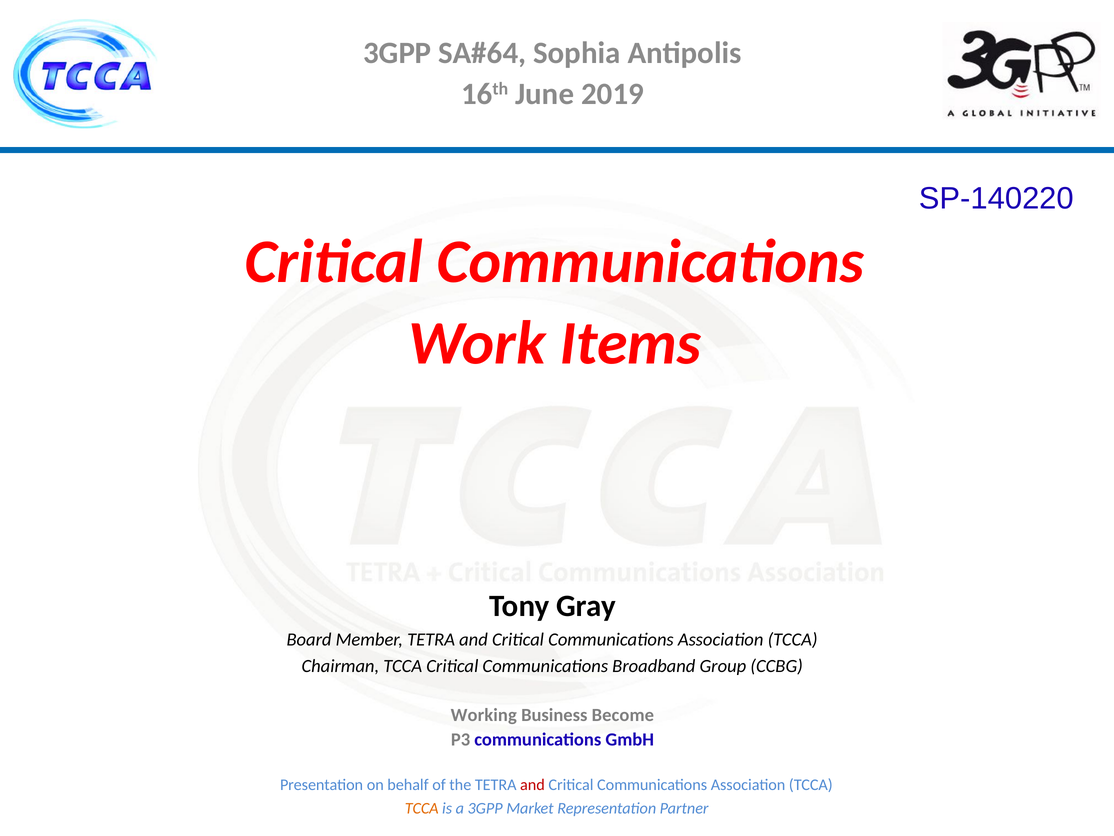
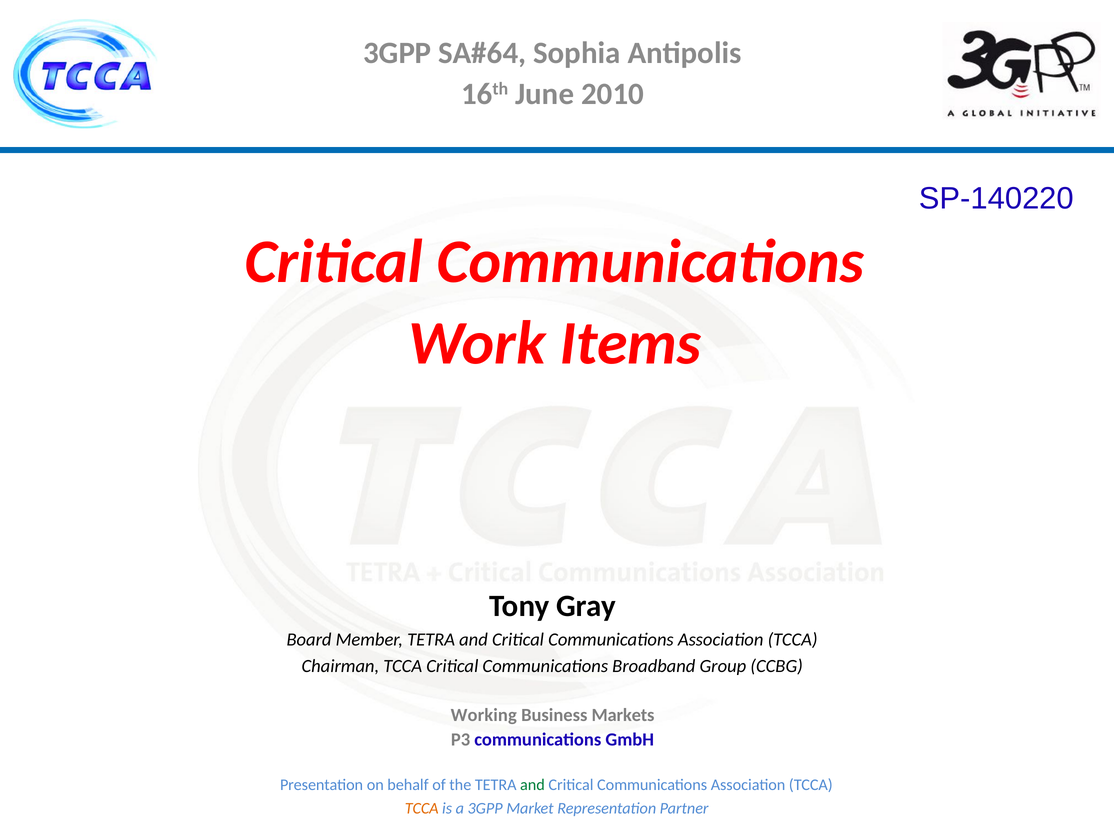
2019: 2019 -> 2010
Become: Become -> Markets
and at (532, 784) colour: red -> green
